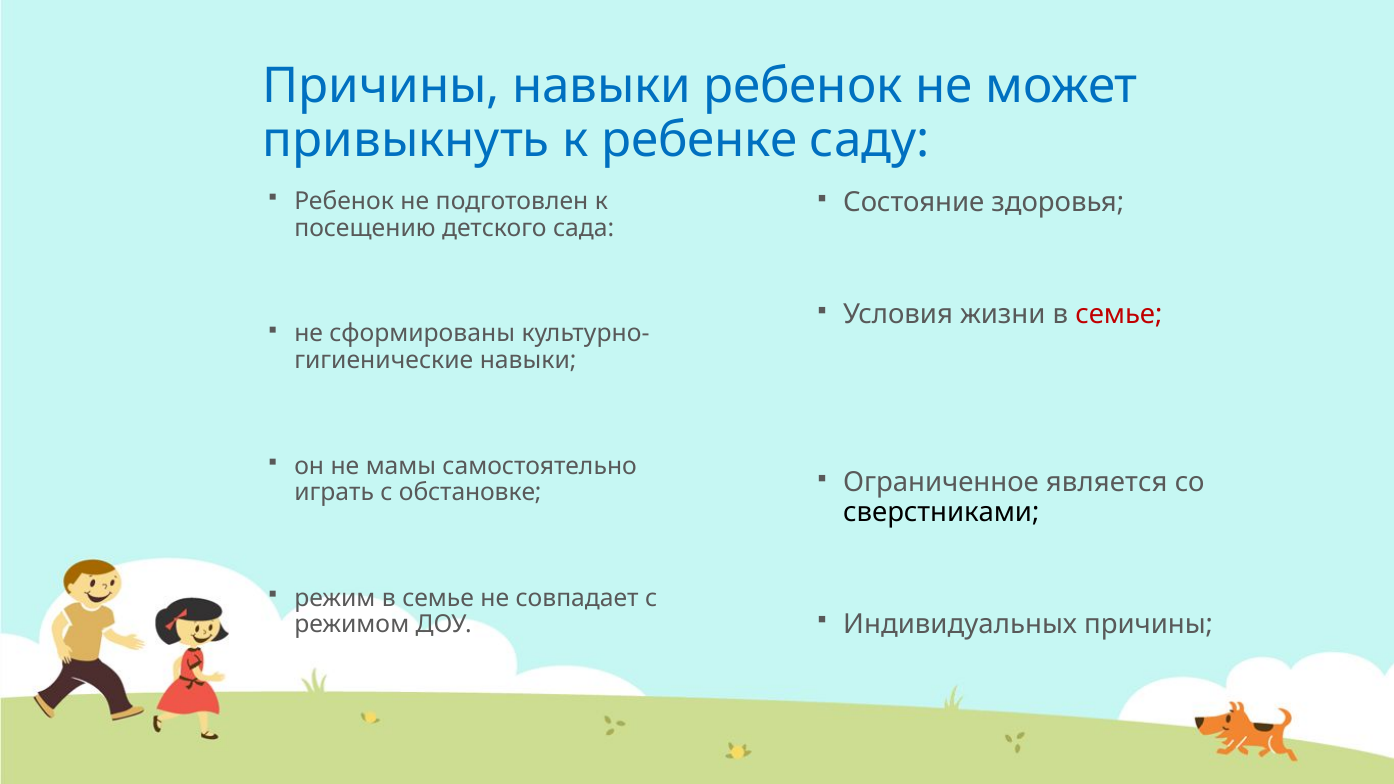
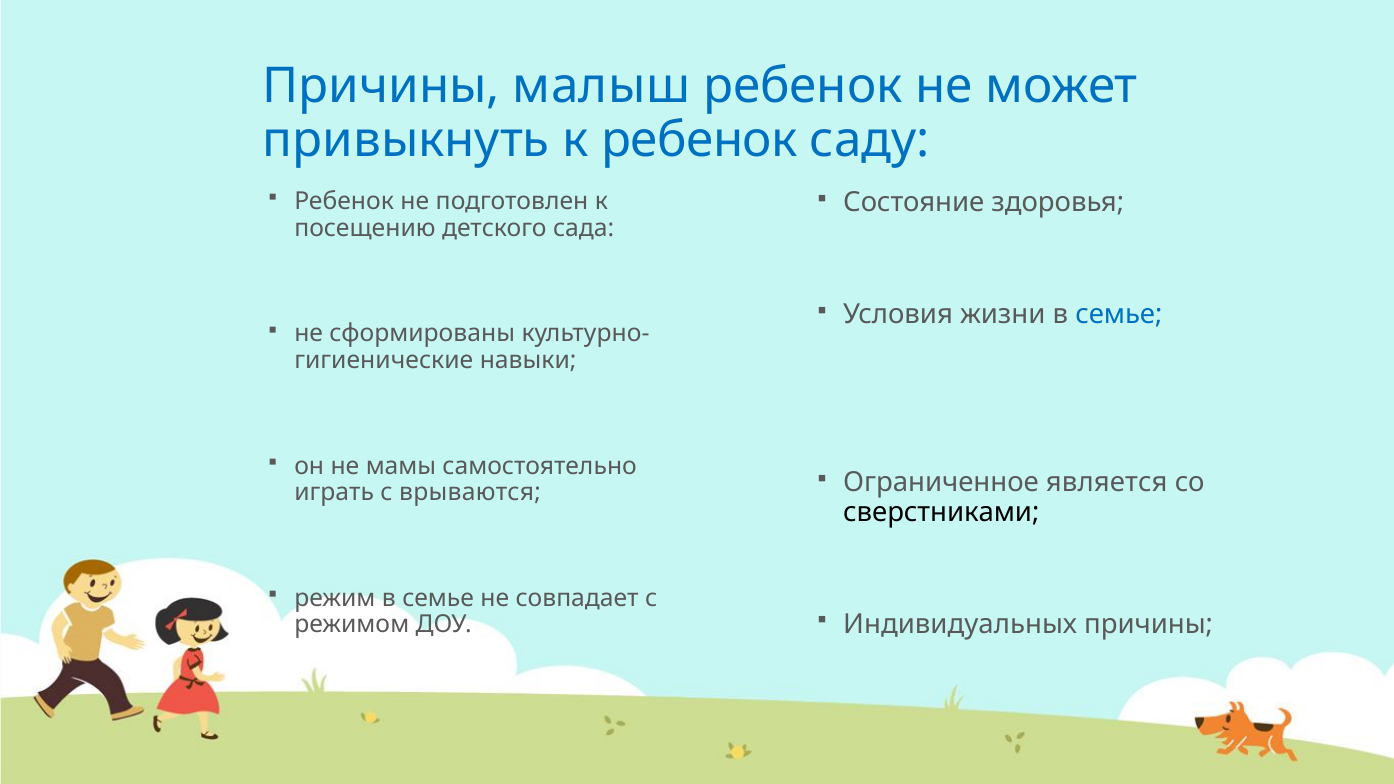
Причины навыки: навыки -> малыш
к ребенке: ребенке -> ребенок
семье at (1119, 315) colour: red -> blue
обстановке: обстановке -> врываются
